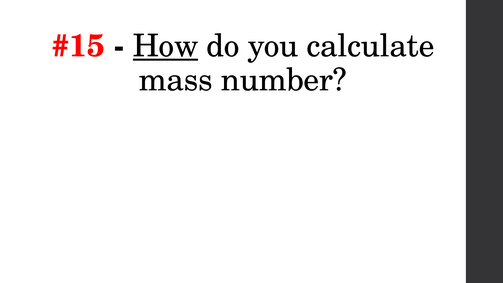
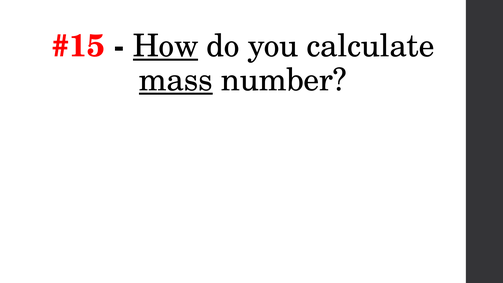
mass underline: none -> present
